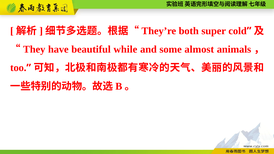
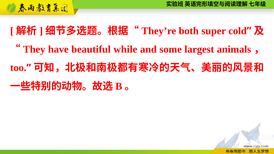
almost: almost -> largest
